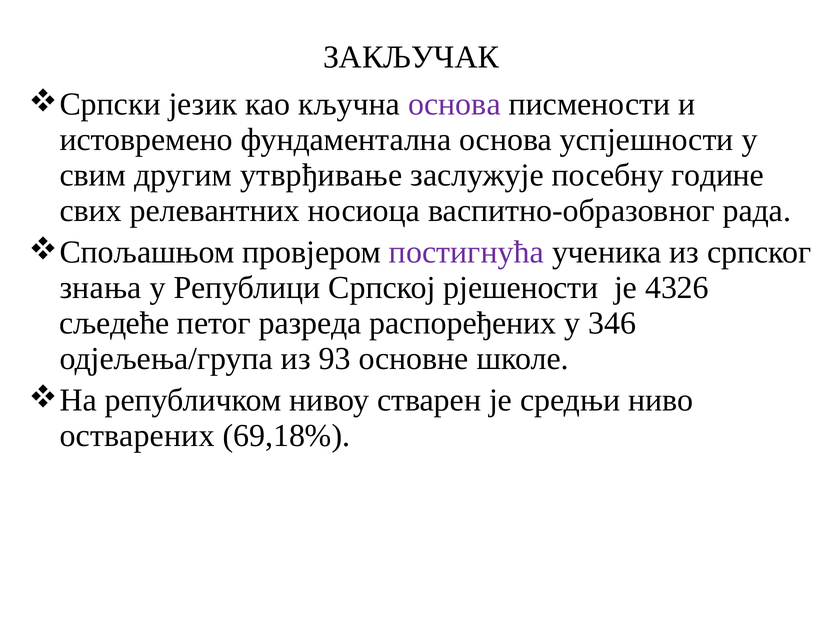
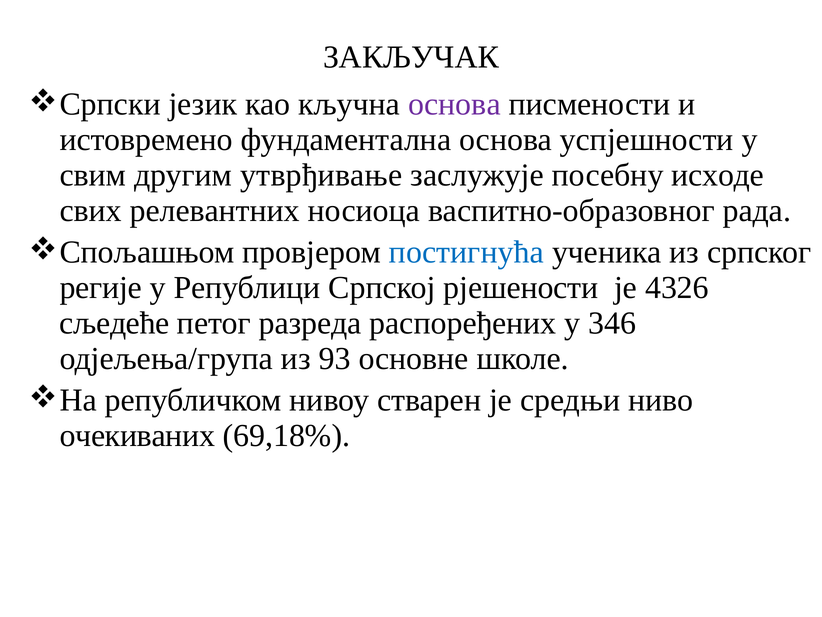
године: године -> исходе
постигнућа colour: purple -> blue
знања: знања -> регијe
остварених: остварених -> очекиваних
